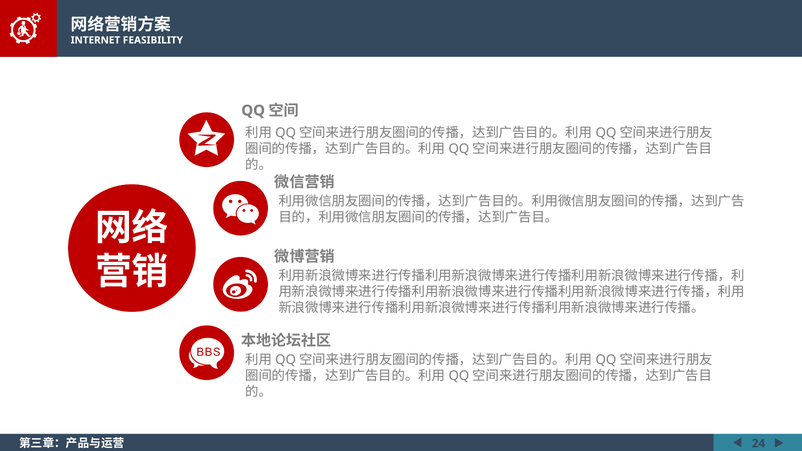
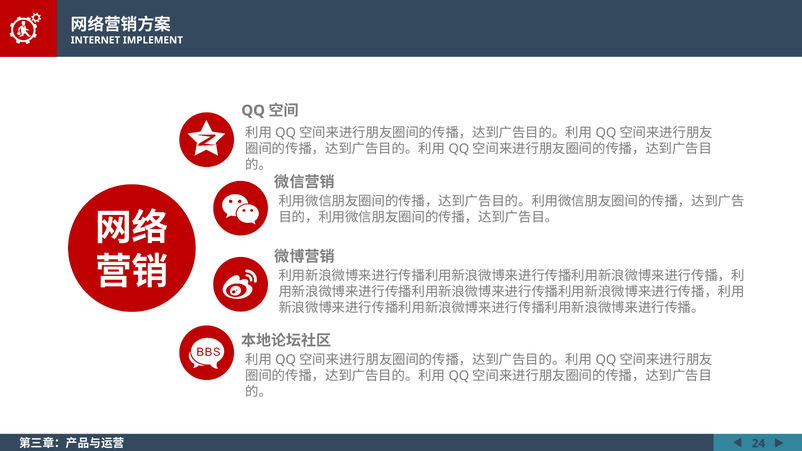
FEASIBILITY: FEASIBILITY -> IMPLEMENT
